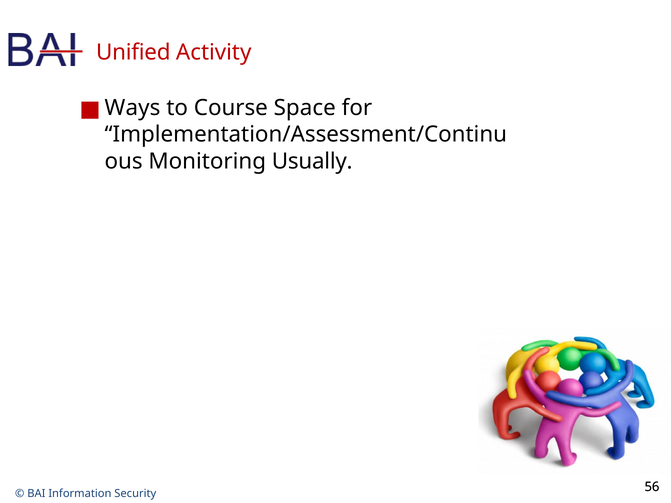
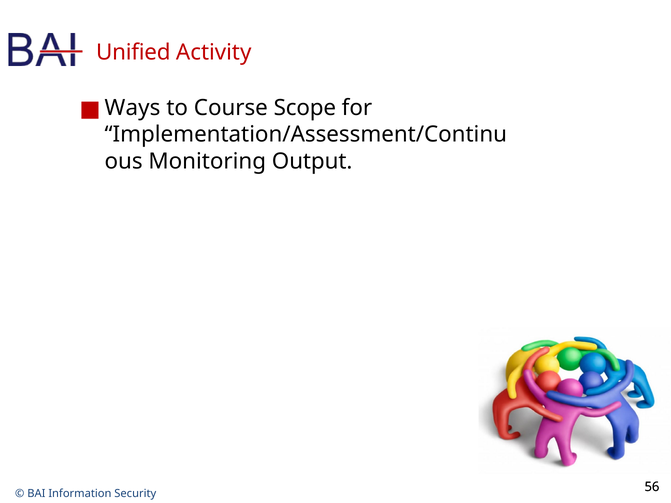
Space: Space -> Scope
Usually: Usually -> Output
